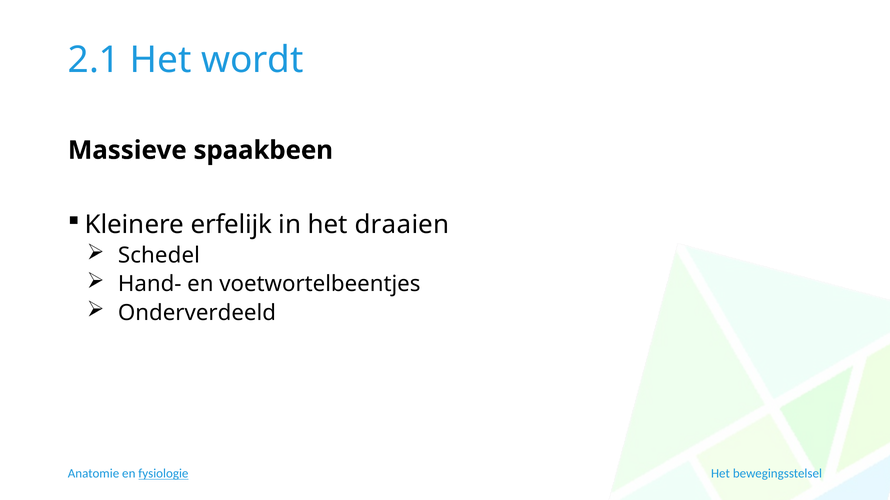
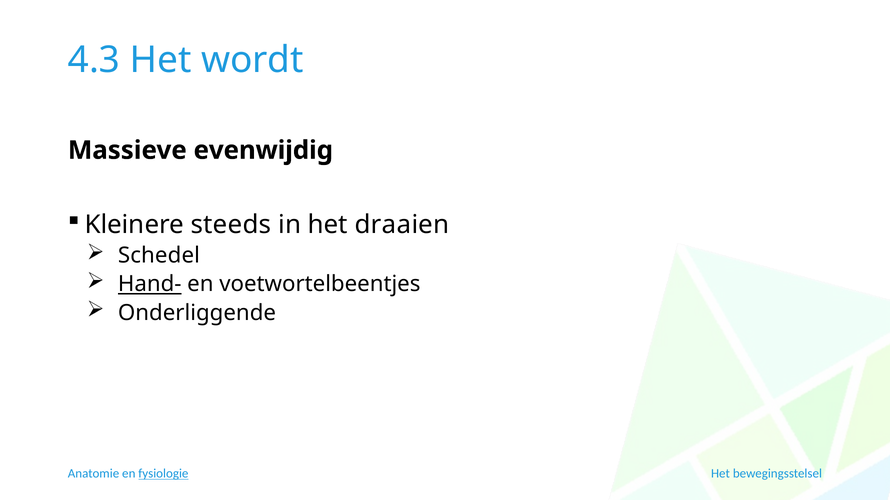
2.1: 2.1 -> 4.3
spaakbeen: spaakbeen -> evenwijdig
erfelijk: erfelijk -> steeds
Hand- underline: none -> present
Onderverdeeld: Onderverdeeld -> Onderliggende
